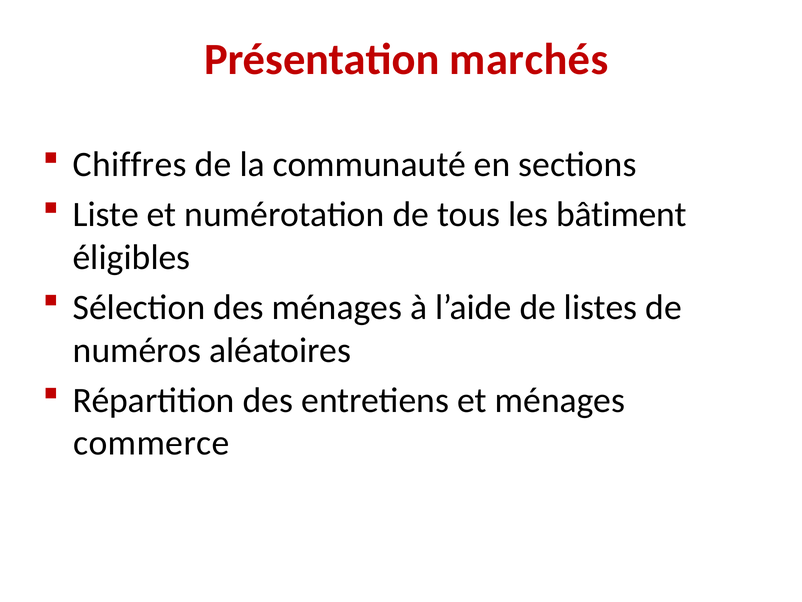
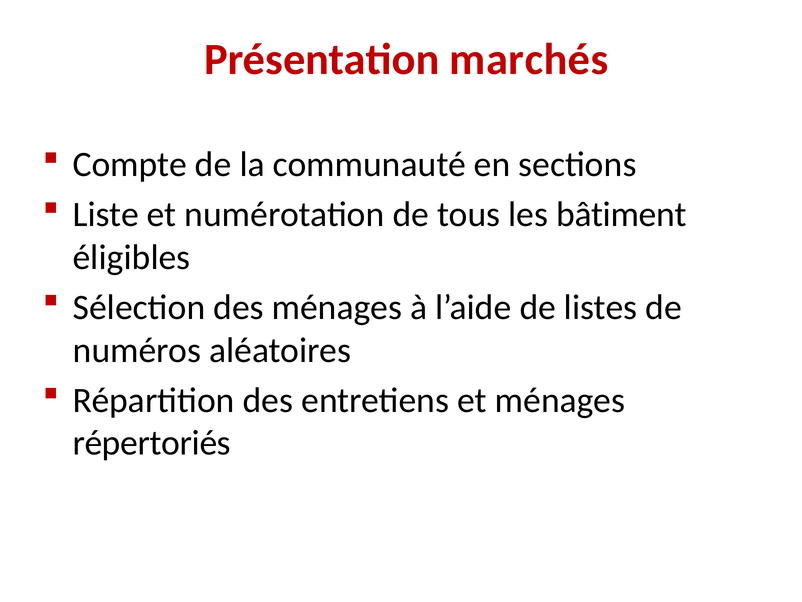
Chiffres: Chiffres -> Compte
commerce: commerce -> répertoriés
